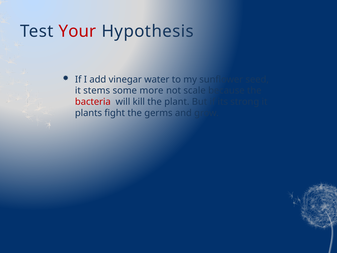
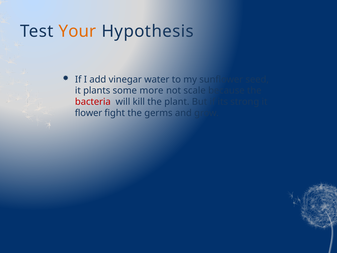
Your colour: red -> orange
stems: stems -> plants
plants: plants -> flower
